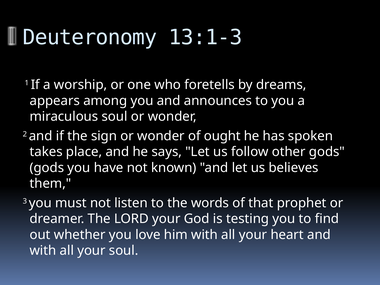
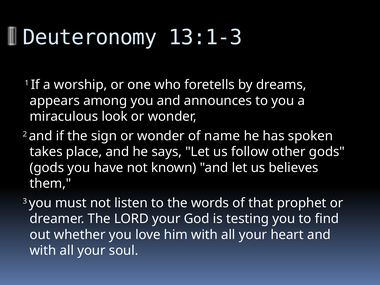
miraculous soul: soul -> look
ought: ought -> name
